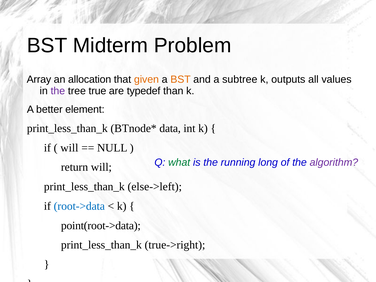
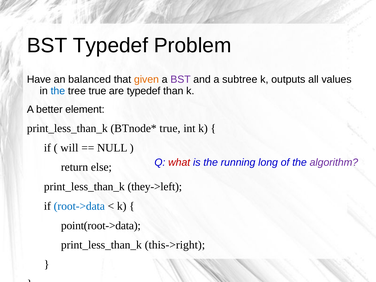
BST Midterm: Midterm -> Typedef
Array: Array -> Have
allocation: allocation -> balanced
BST at (181, 79) colour: orange -> purple
the at (58, 91) colour: purple -> blue
data at (170, 128): data -> true
what colour: green -> red
return will: will -> else
else->left: else->left -> they->left
true->right: true->right -> this->right
